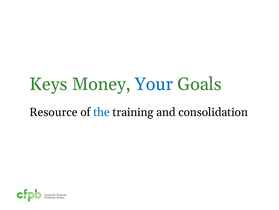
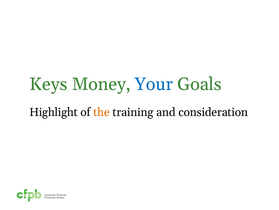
Resource: Resource -> Highlight
the colour: blue -> orange
consolidation: consolidation -> consideration
